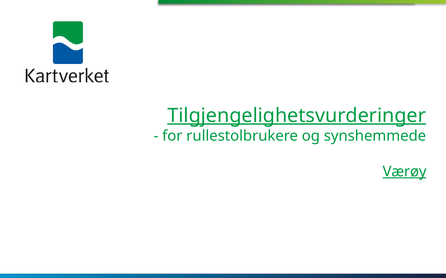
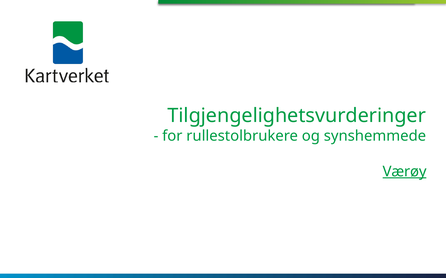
Tilgjengelighetsvurderinger underline: present -> none
